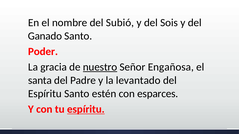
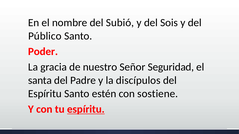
Ganado: Ganado -> Público
nuestro underline: present -> none
Engañosa: Engañosa -> Seguridad
levantado: levantado -> discípulos
esparces: esparces -> sostiene
